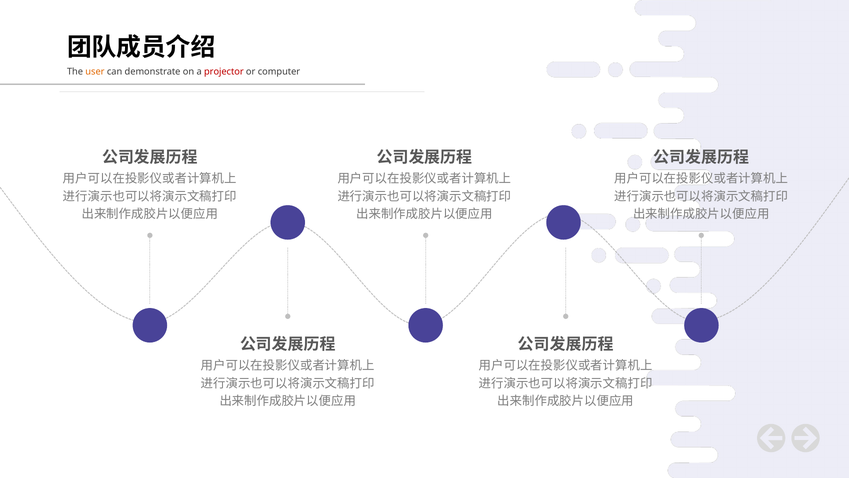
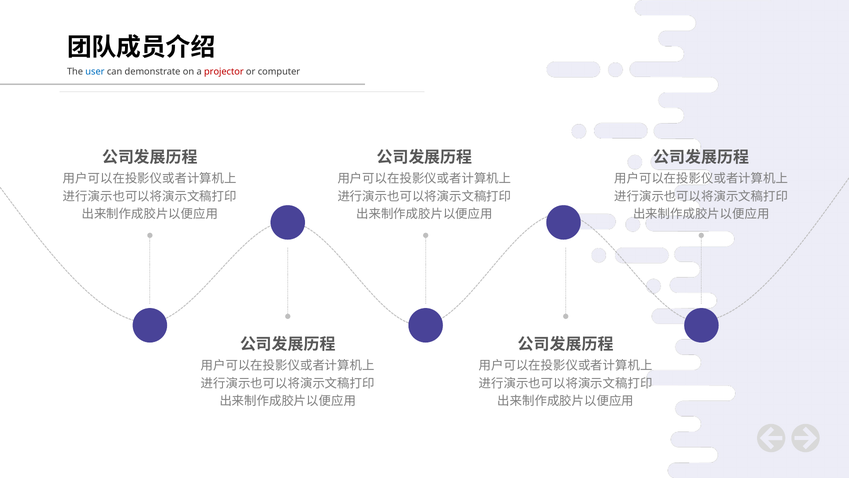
user colour: orange -> blue
